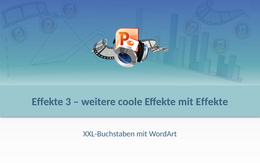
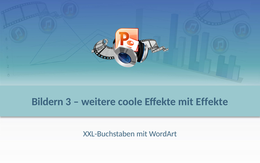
Effekte at (47, 101): Effekte -> Bildern
